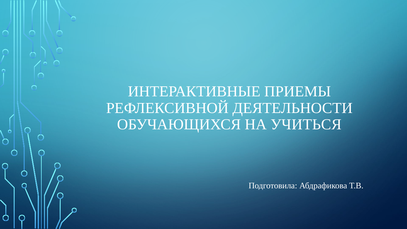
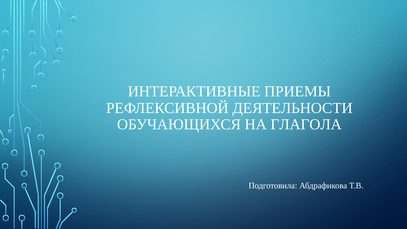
УЧИТЬСЯ: УЧИТЬСЯ -> ГЛАГОЛА
